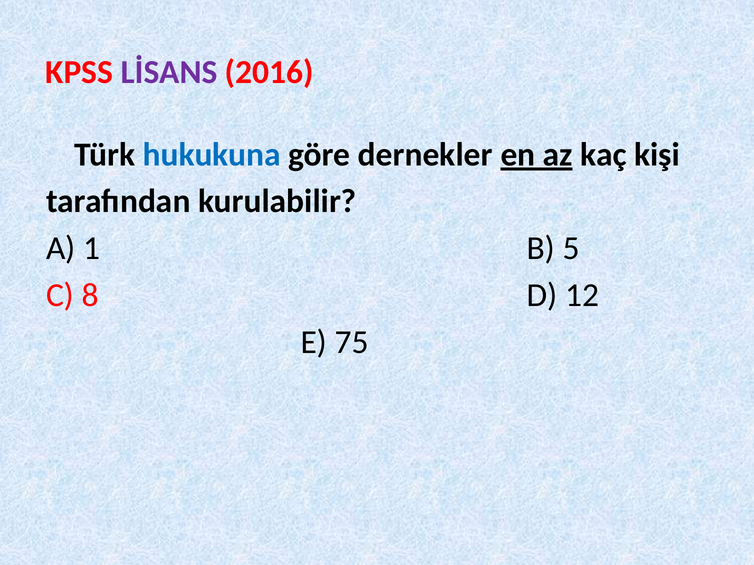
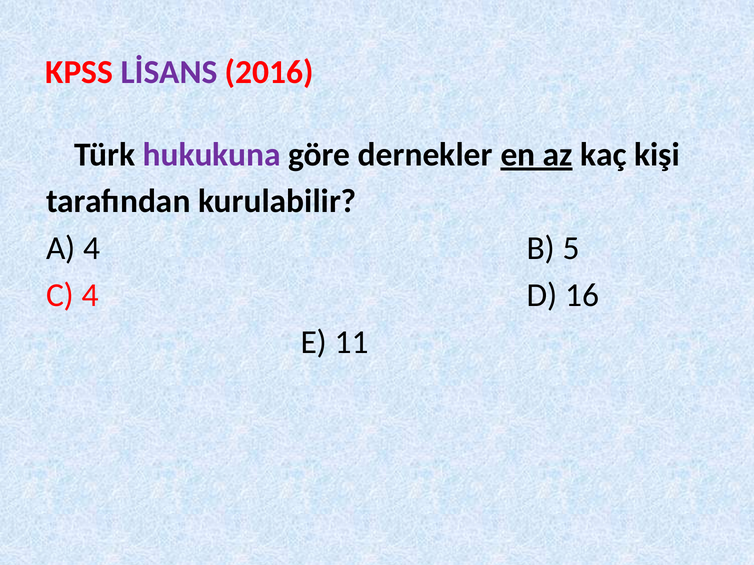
hukukuna colour: blue -> purple
A 1: 1 -> 4
C 8: 8 -> 4
12: 12 -> 16
75: 75 -> 11
